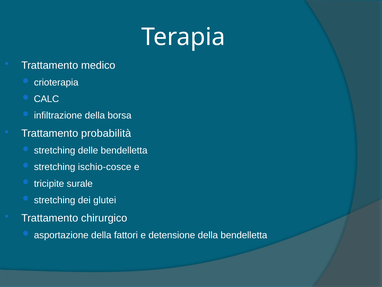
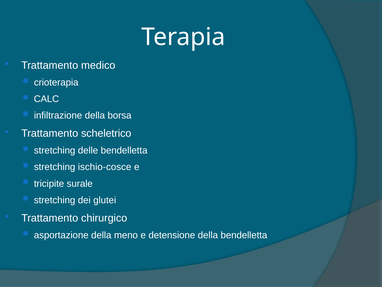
probabilità: probabilità -> scheletrico
fattori: fattori -> meno
